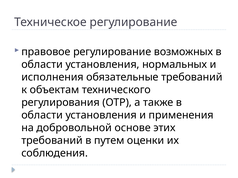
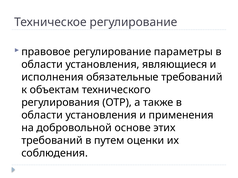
возможных: возможных -> параметры
нормальных: нормальных -> являющиеся
